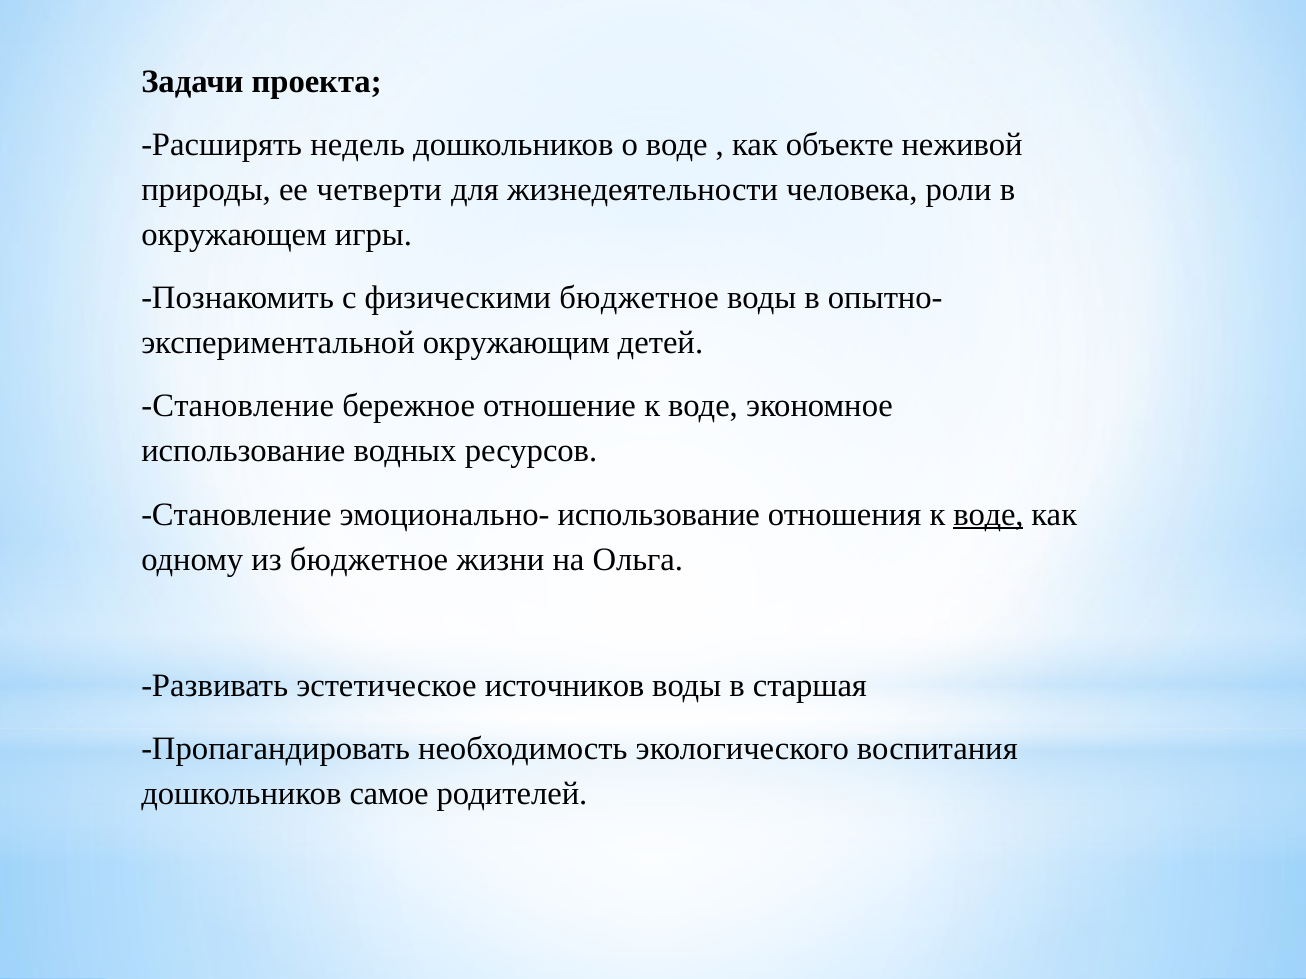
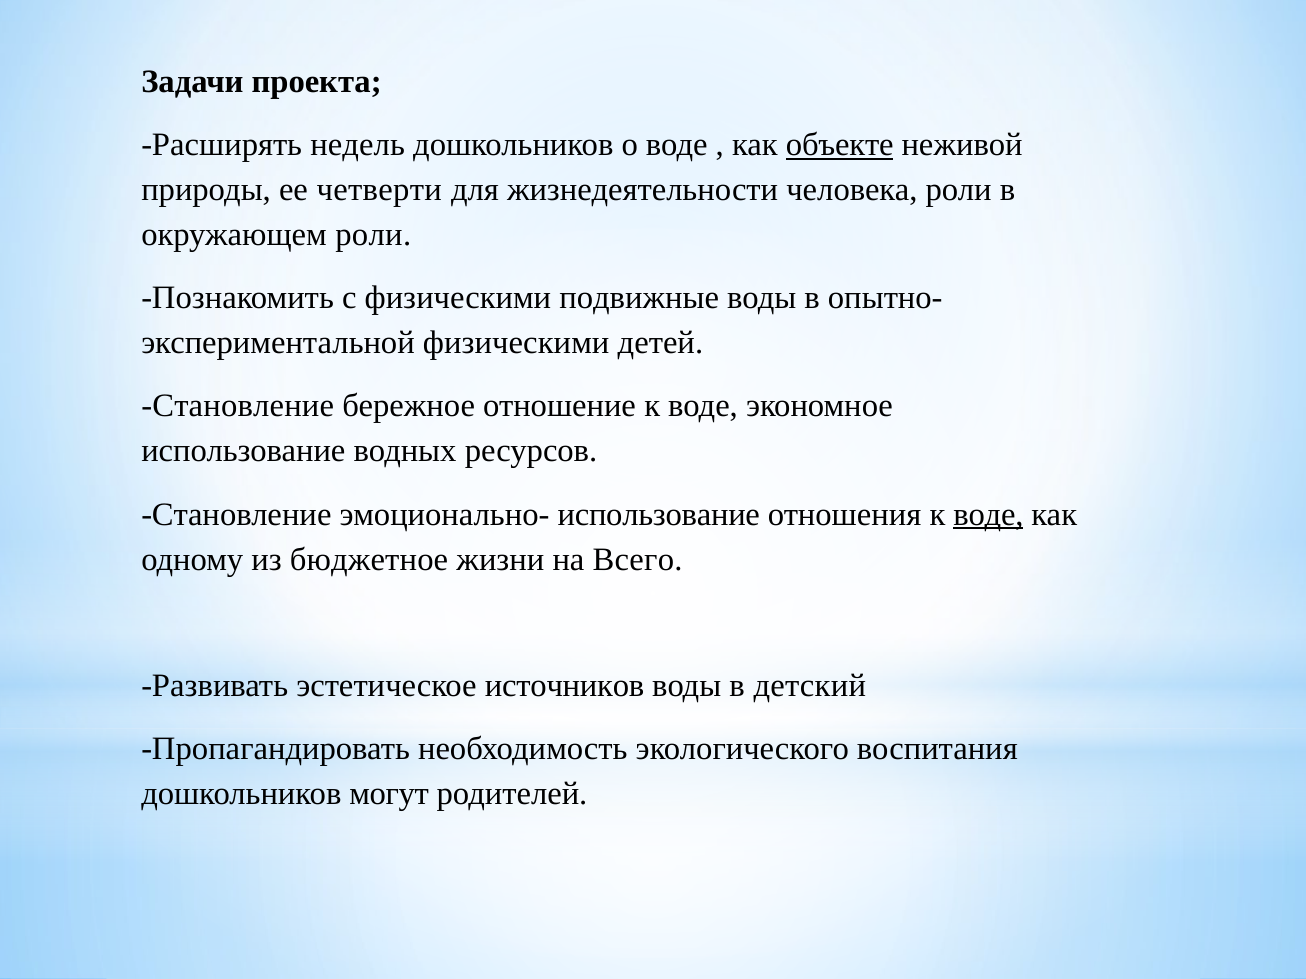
объекте underline: none -> present
окружающем игры: игры -> роли
физическими бюджетное: бюджетное -> подвижные
экспериментальной окружающим: окружающим -> физическими
Ольга: Ольга -> Всего
старшая: старшая -> детский
самое: самое -> могут
